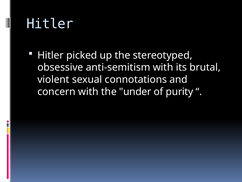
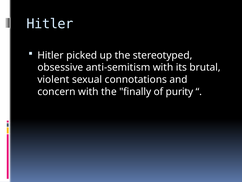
under: under -> finally
